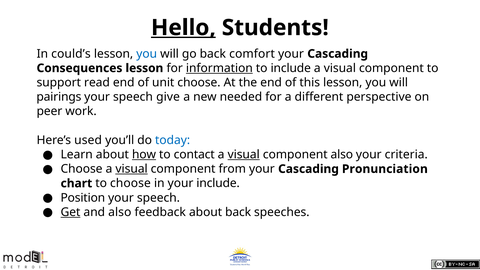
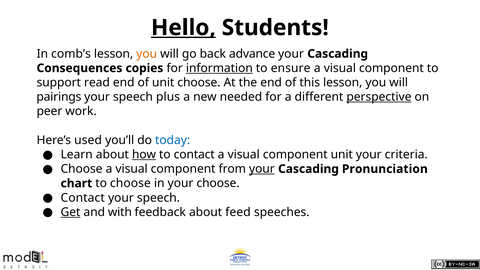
could’s: could’s -> comb’s
you at (147, 54) colour: blue -> orange
comfort: comfort -> advance
Consequences lesson: lesson -> copies
to include: include -> ensure
give: give -> plus
perspective underline: none -> present
visual at (244, 155) underline: present -> none
component also: also -> unit
visual at (132, 169) underline: present -> none
your at (262, 169) underline: none -> present
your include: include -> choose
Position at (83, 198): Position -> Contact
and also: also -> with
about back: back -> feed
